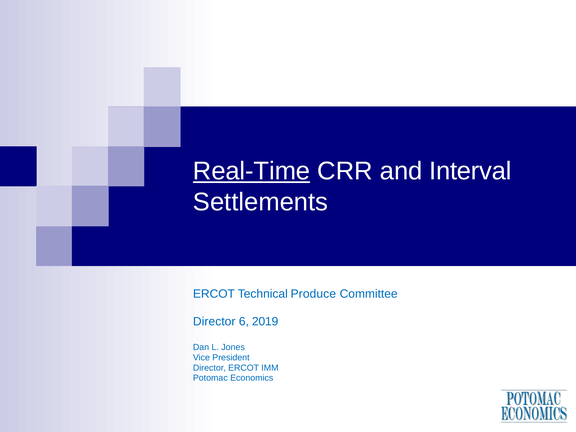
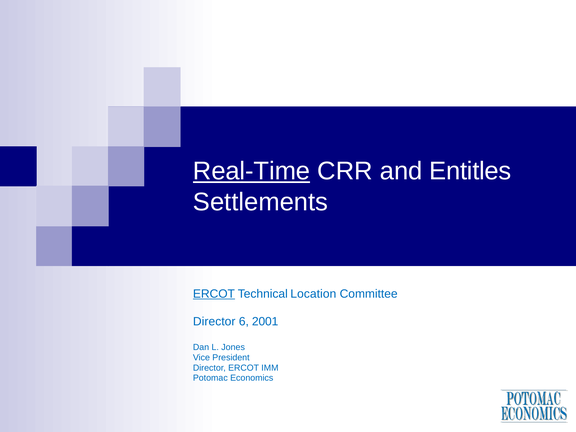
Interval: Interval -> Entitles
ERCOT at (214, 294) underline: none -> present
Produce: Produce -> Location
2019: 2019 -> 2001
